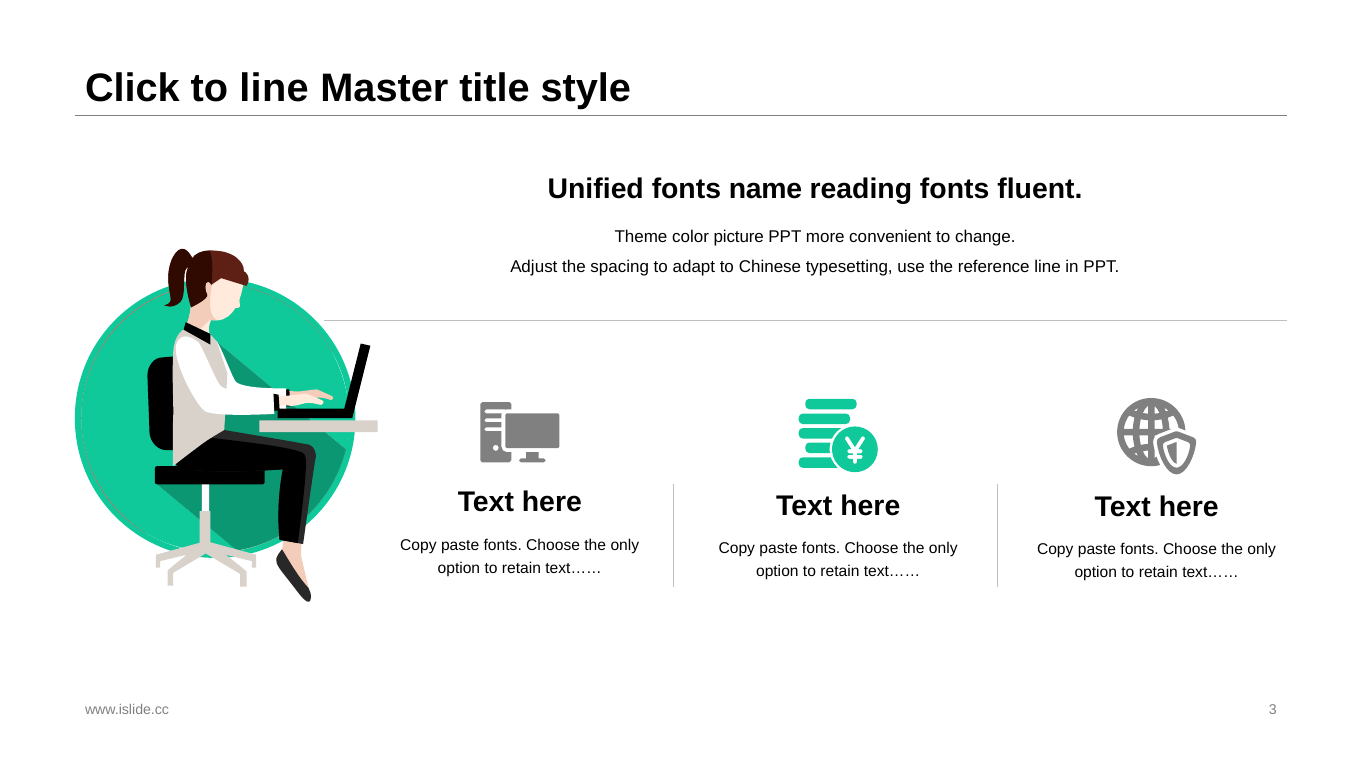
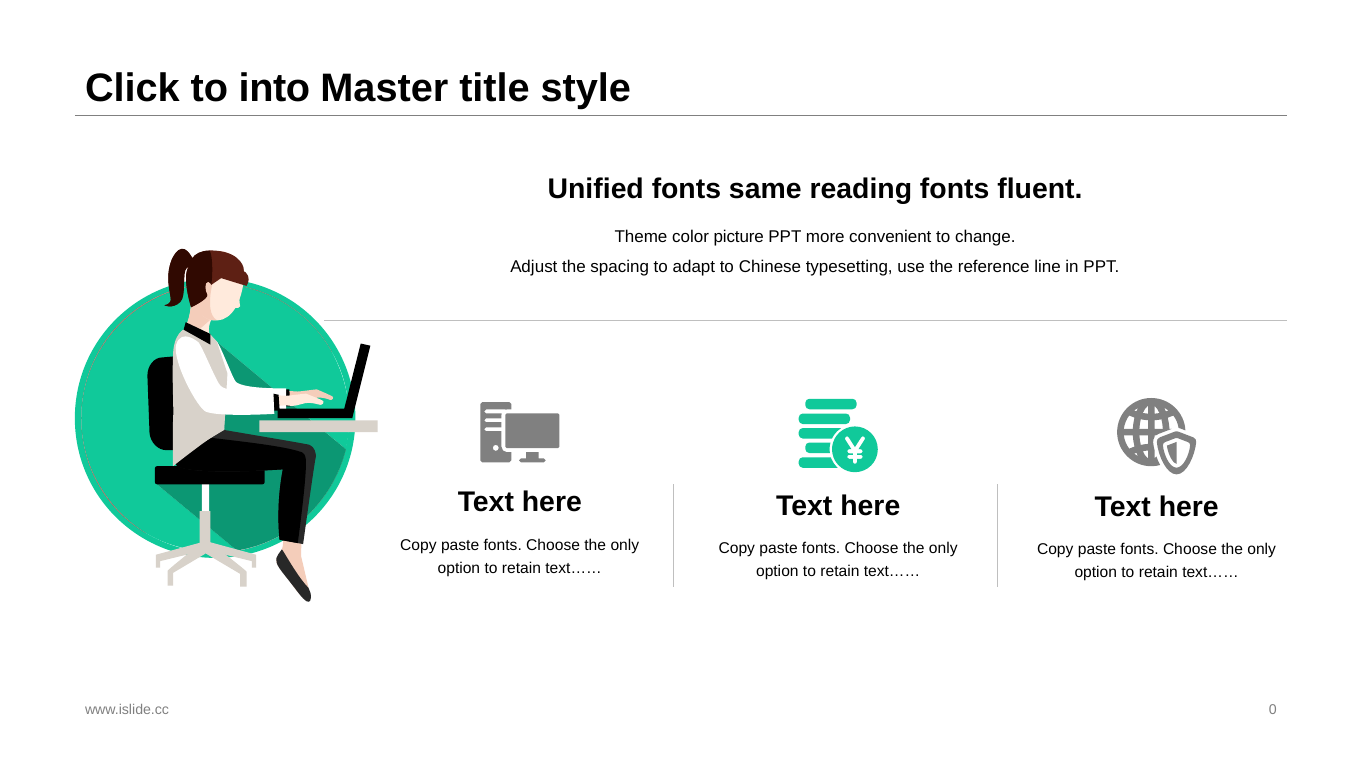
to line: line -> into
name: name -> same
3: 3 -> 0
